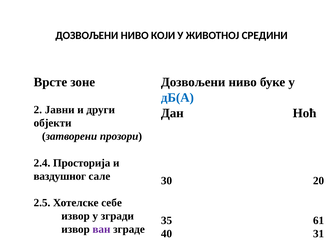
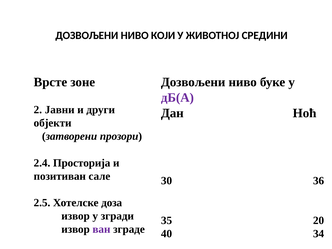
дБ(А colour: blue -> purple
ваздушног: ваздушног -> позитиван
20: 20 -> 36
себе: себе -> доза
61: 61 -> 20
31: 31 -> 34
